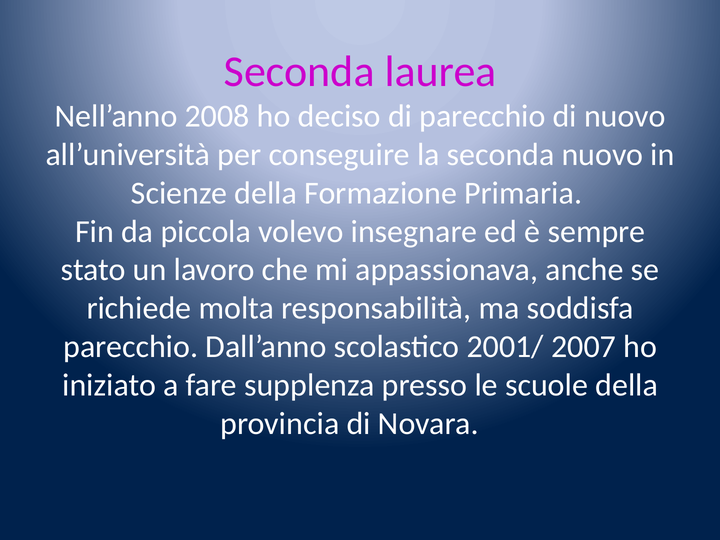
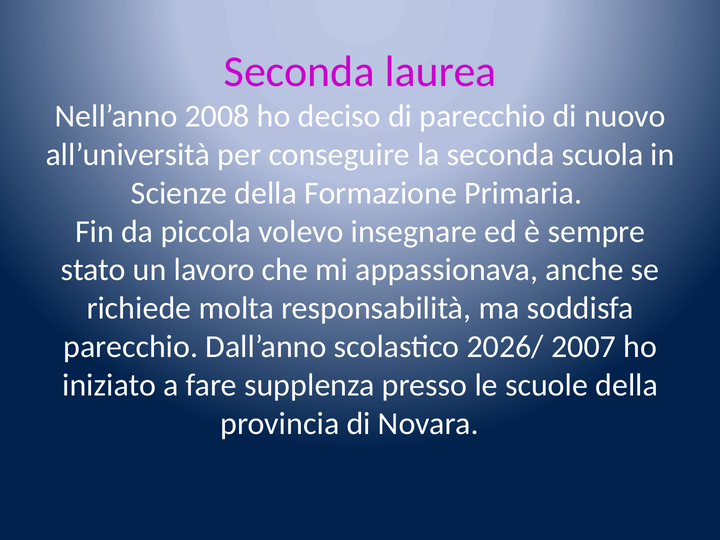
seconda nuovo: nuovo -> scuola
2001/: 2001/ -> 2026/
